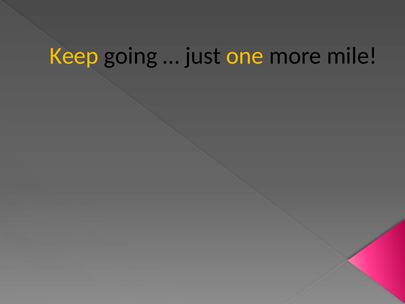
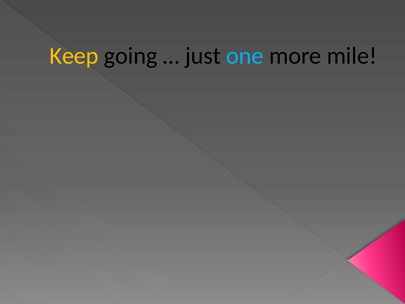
one colour: yellow -> light blue
